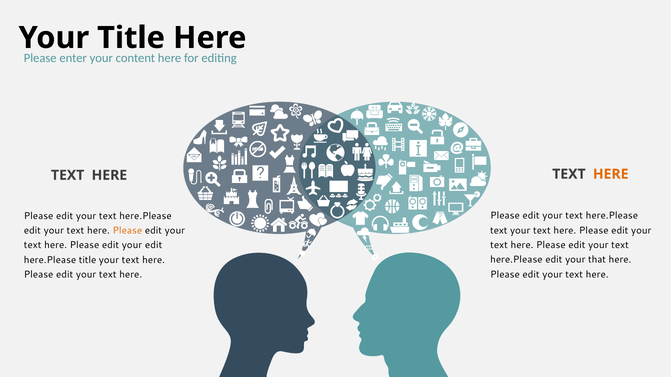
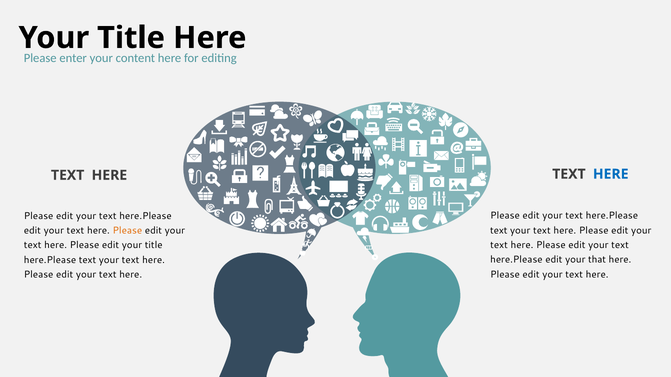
HERE at (611, 174) colour: orange -> blue
edit your edit: edit -> title
title at (88, 260): title -> text
